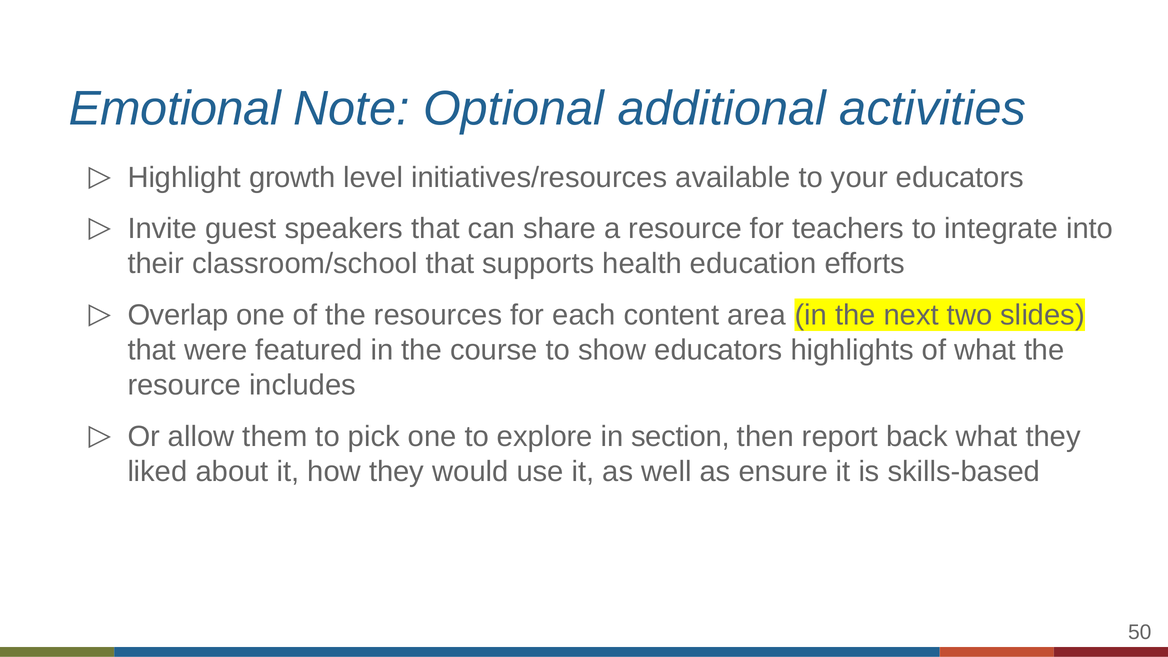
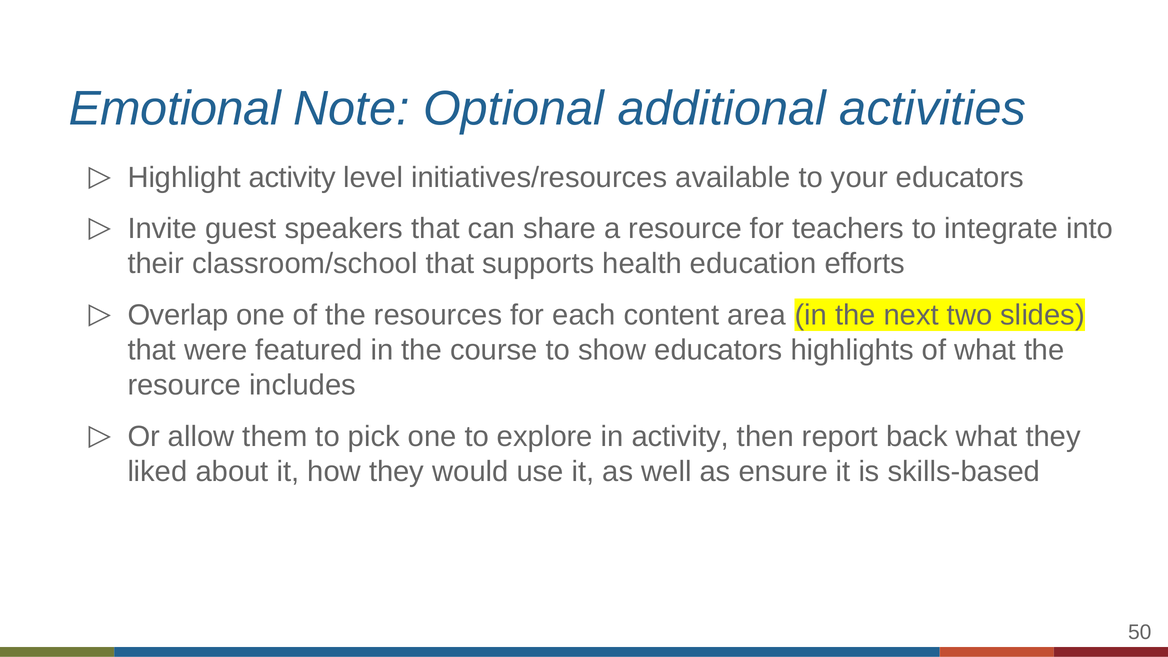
Highlight growth: growth -> activity
in section: section -> activity
